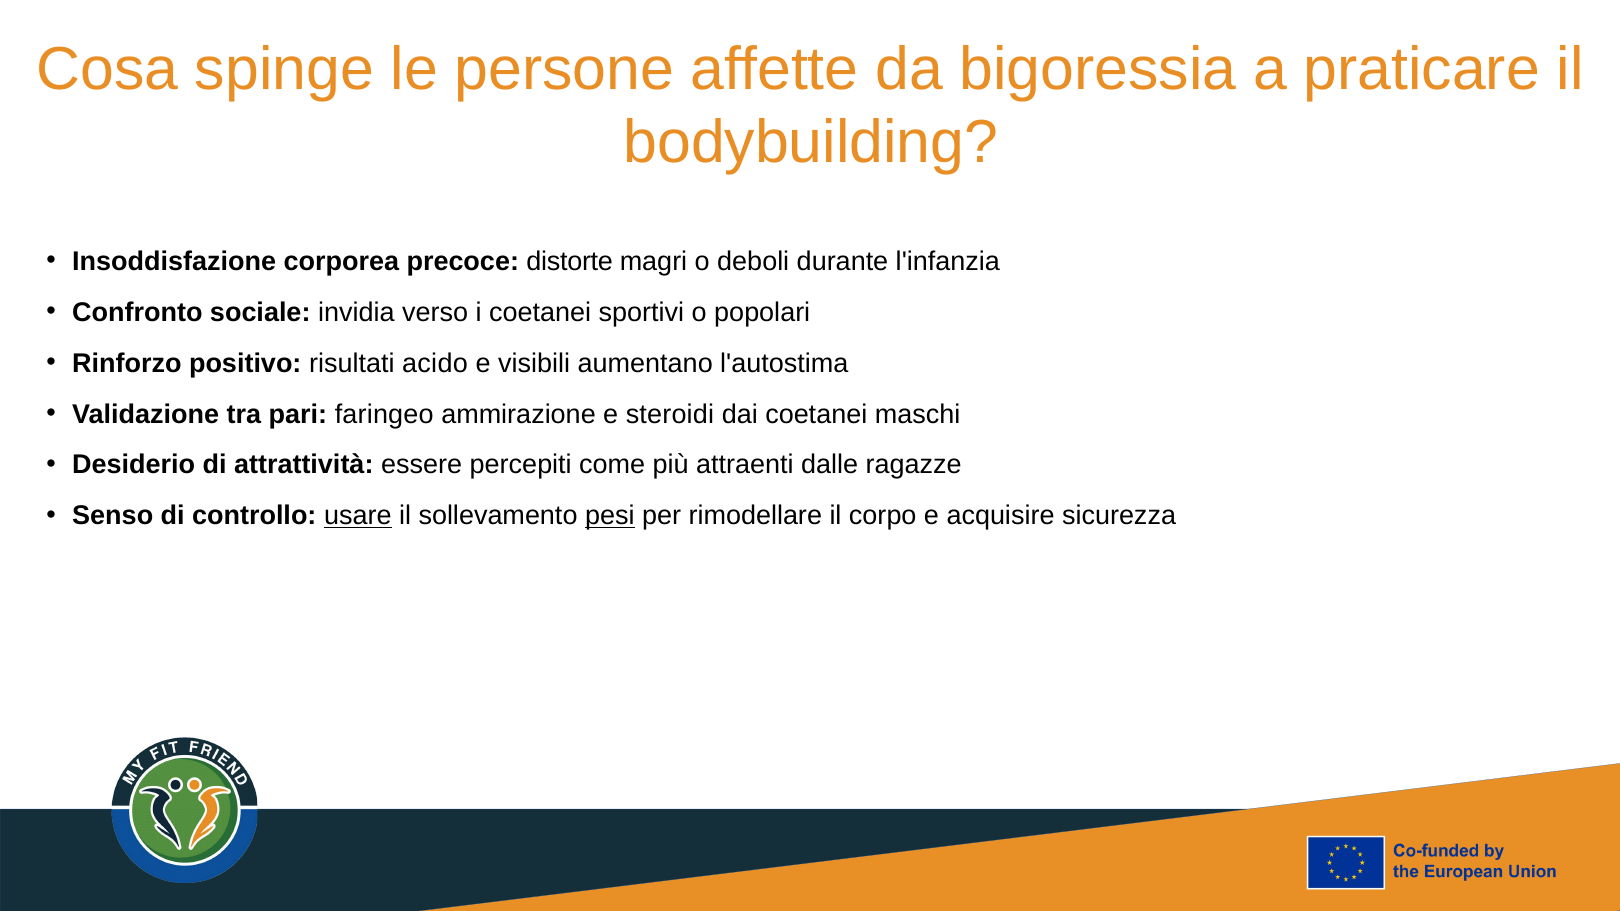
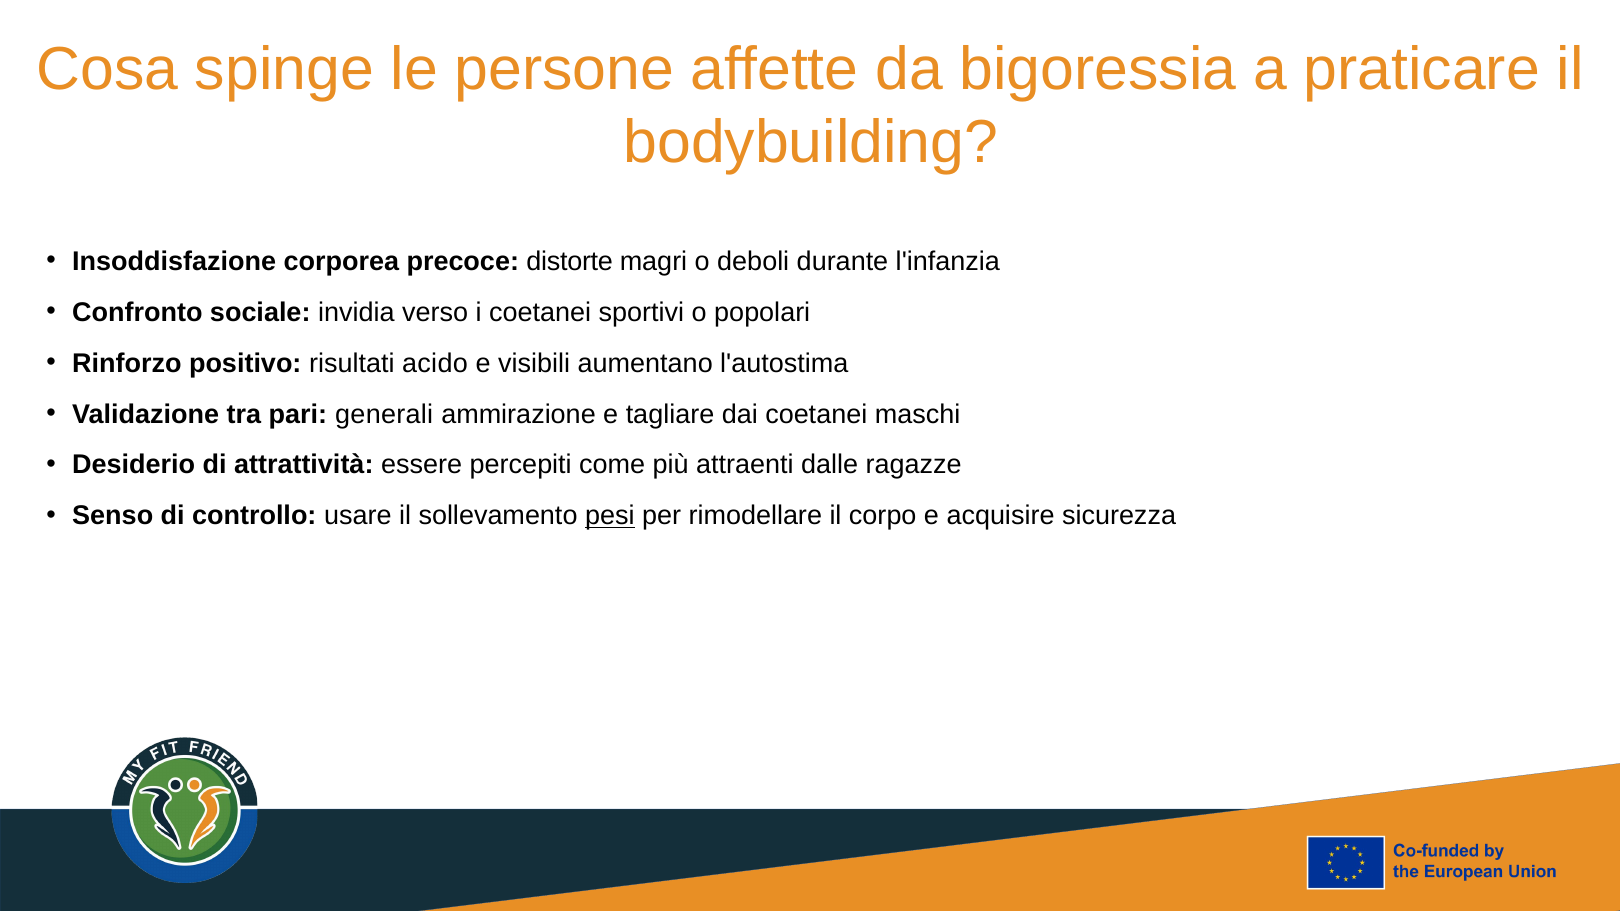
faringeo: faringeo -> generali
steroidi: steroidi -> tagliare
usare underline: present -> none
